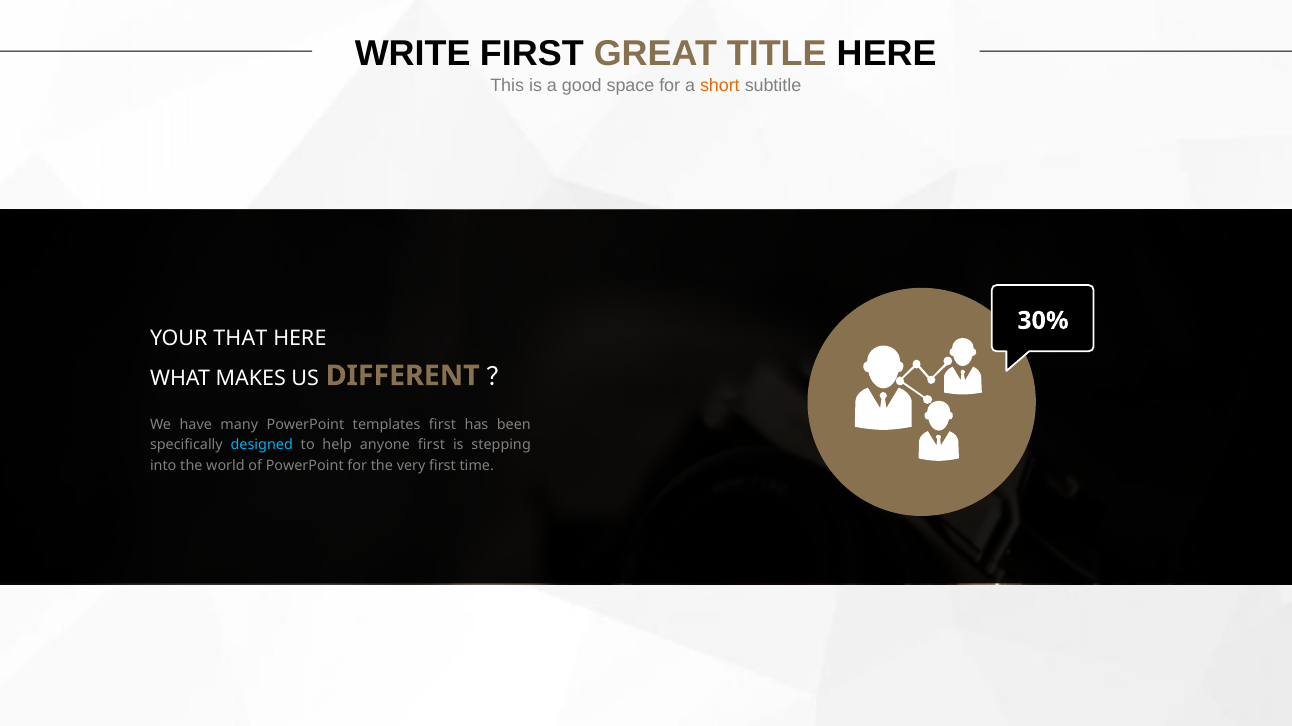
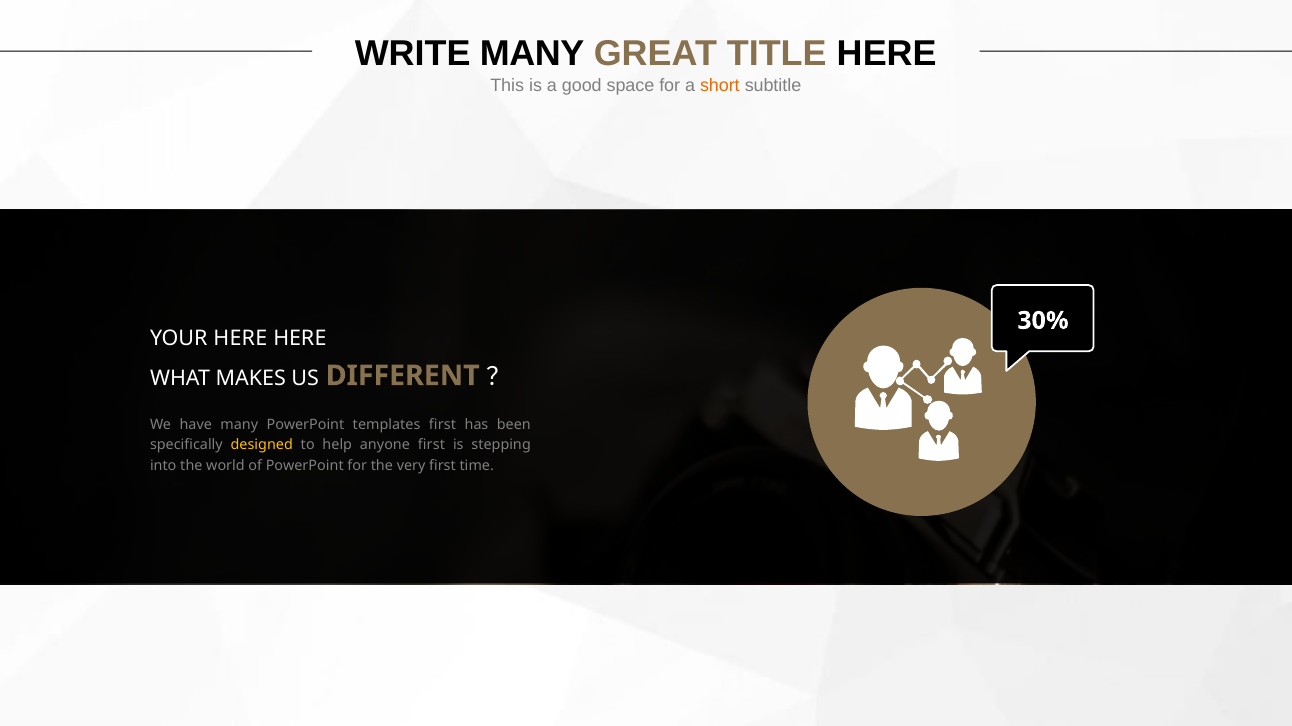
WRITE FIRST: FIRST -> MANY
YOUR THAT: THAT -> HERE
designed colour: light blue -> yellow
